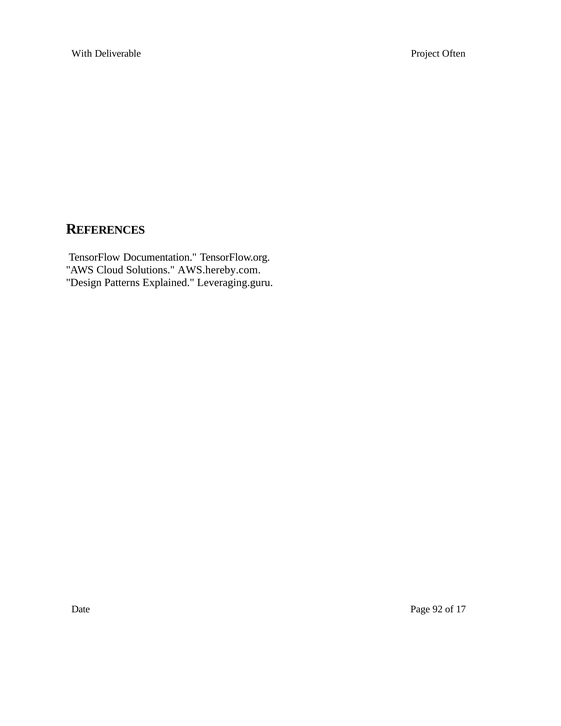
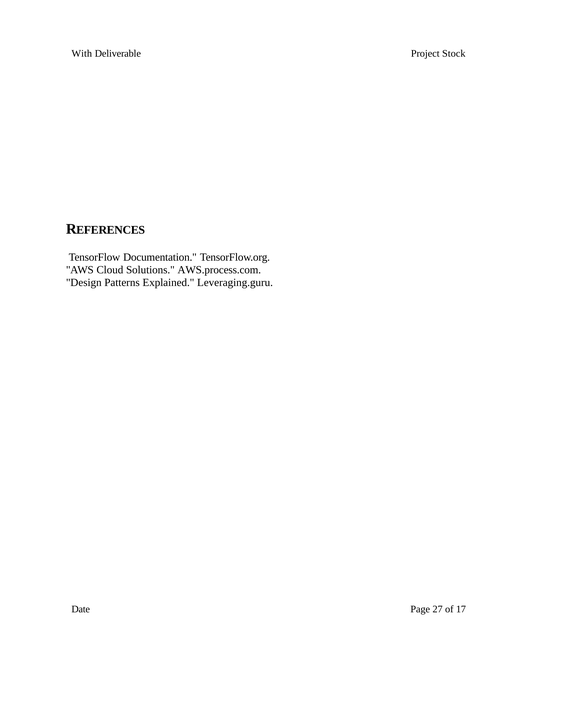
Often: Often -> Stock
AWS.hereby.com: AWS.hereby.com -> AWS.process.com
92: 92 -> 27
